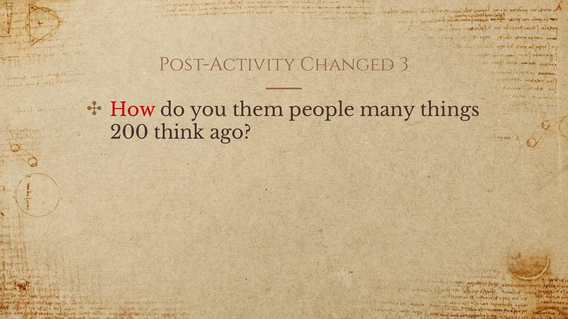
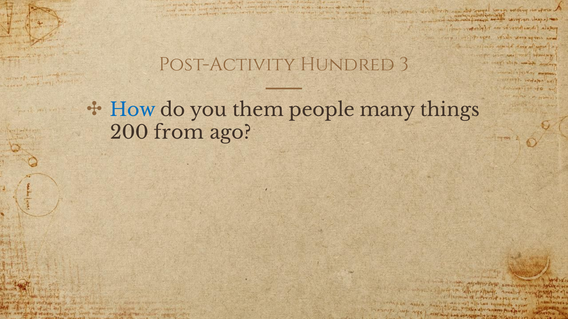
Changed: Changed -> Hundred
How colour: red -> blue
think: think -> from
